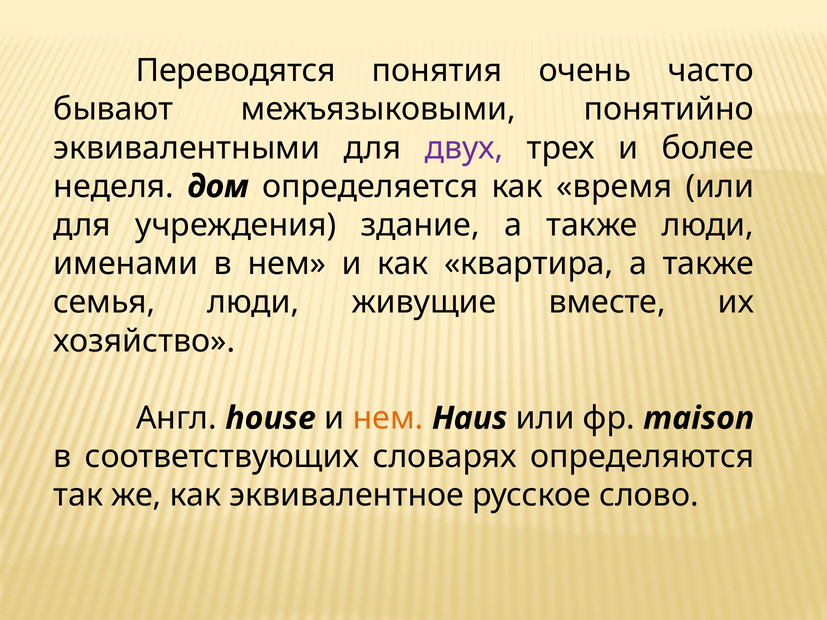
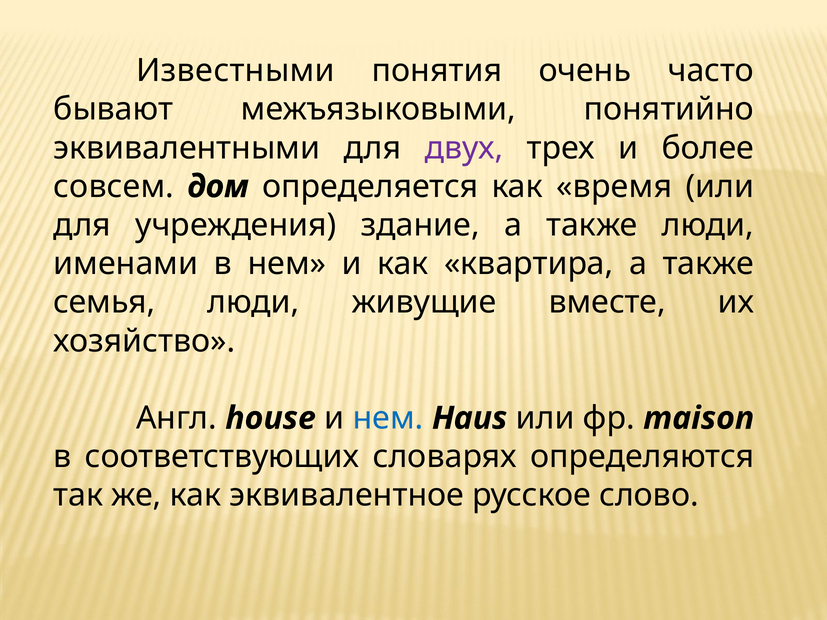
Переводятся: Переводятся -> Известными
неделя: неделя -> совсем
нем at (388, 418) colour: orange -> blue
